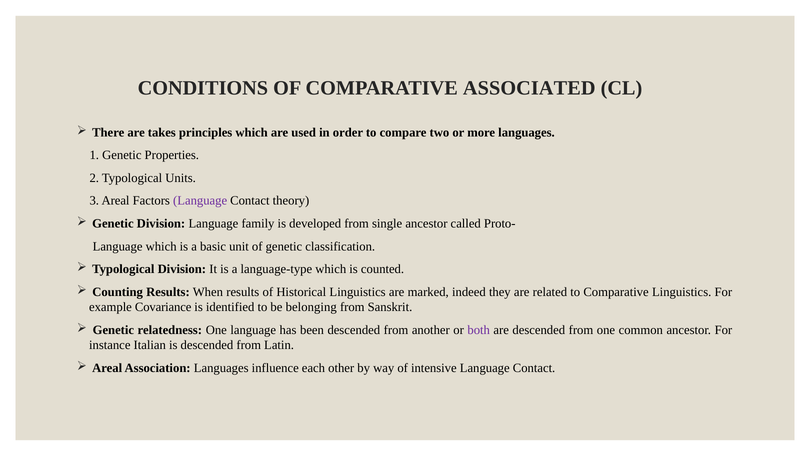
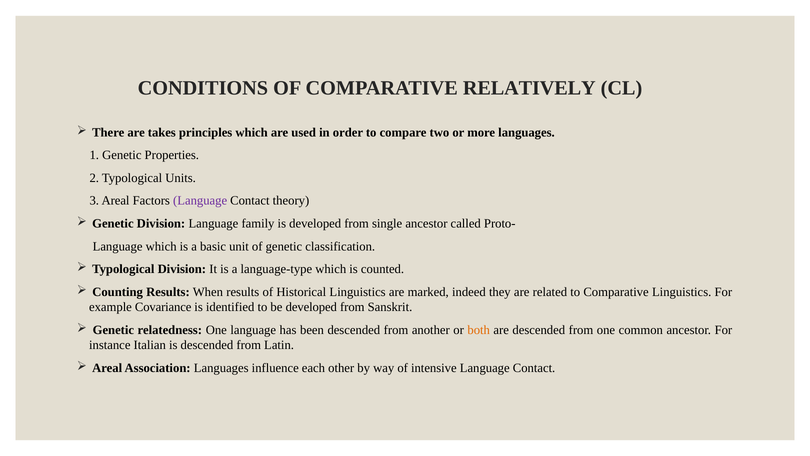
ASSOCIATED: ASSOCIATED -> RELATIVELY
be belonging: belonging -> developed
both colour: purple -> orange
